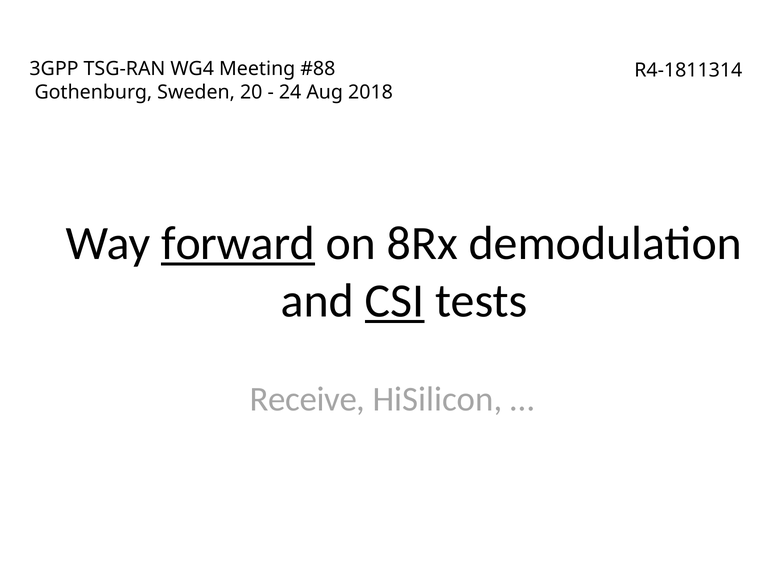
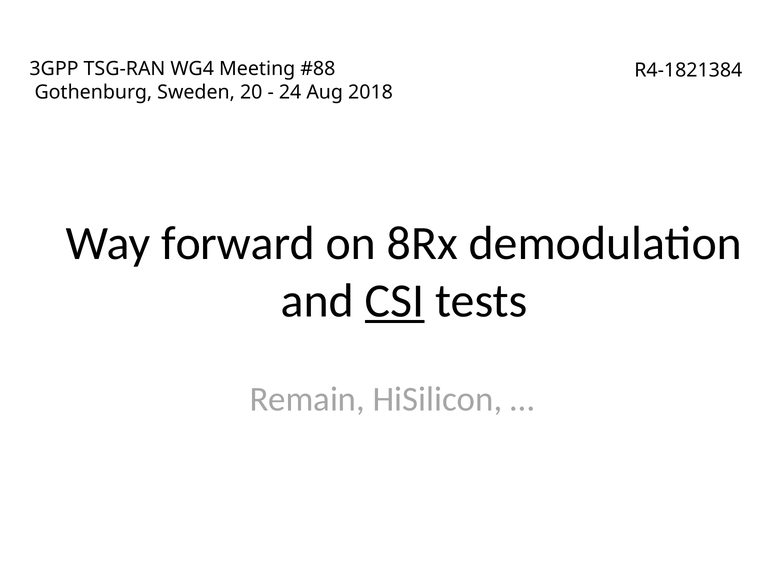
R4-1811314: R4-1811314 -> R4-1821384
forward underline: present -> none
Receive: Receive -> Remain
